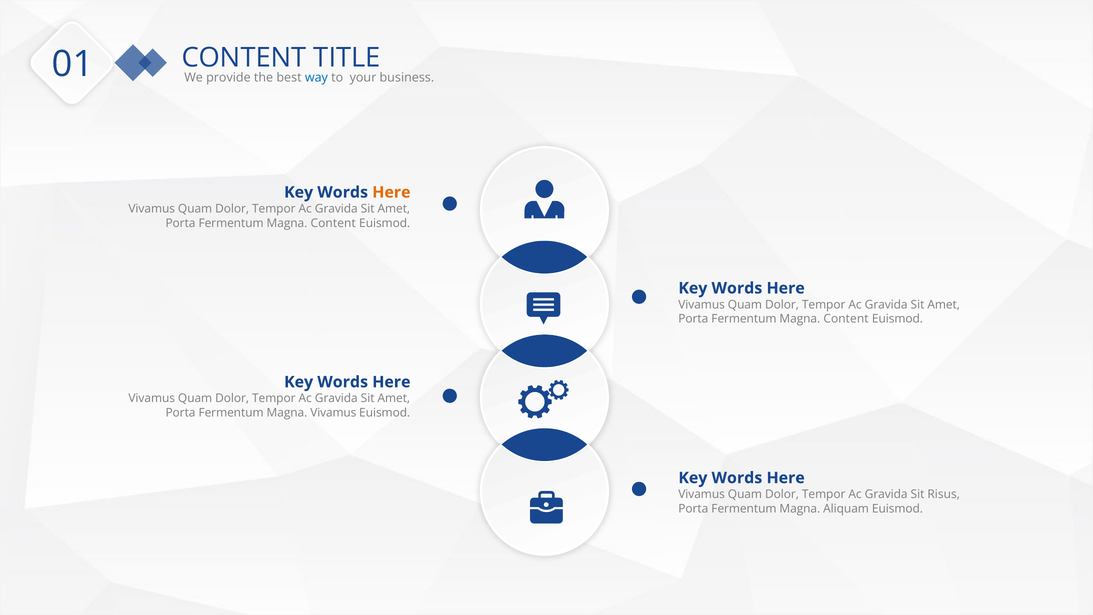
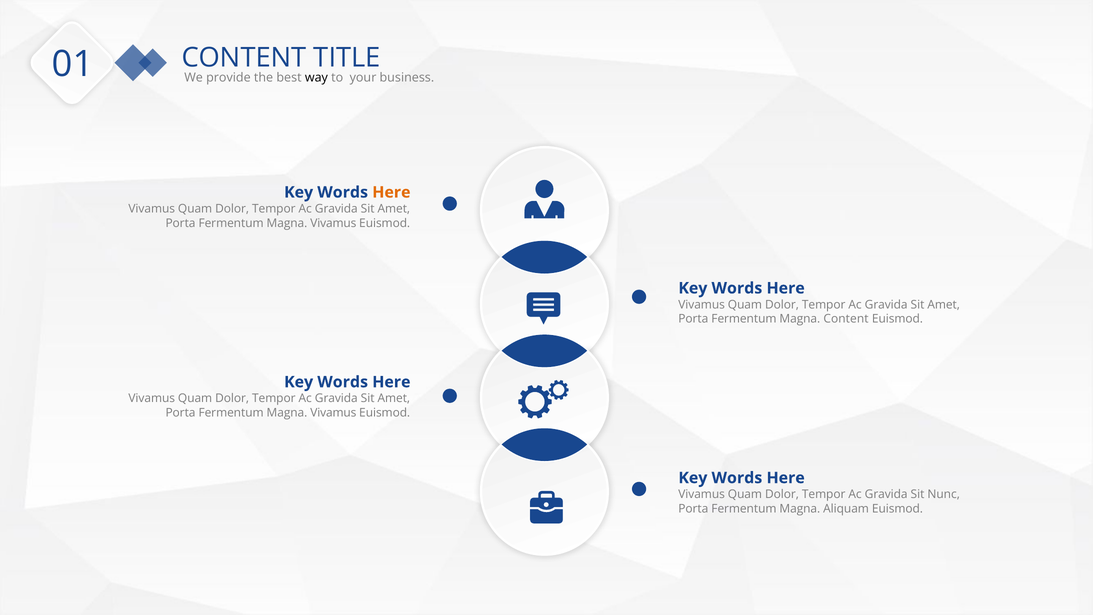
way colour: blue -> black
Content at (333, 223): Content -> Vivamus
Risus: Risus -> Nunc
